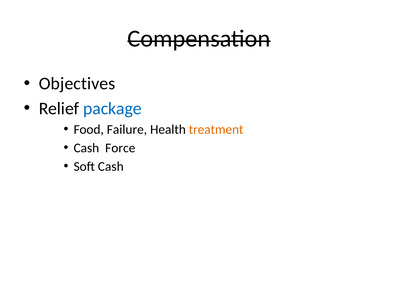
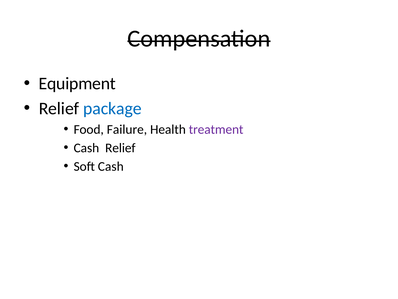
Objectives: Objectives -> Equipment
treatment colour: orange -> purple
Cash Force: Force -> Relief
